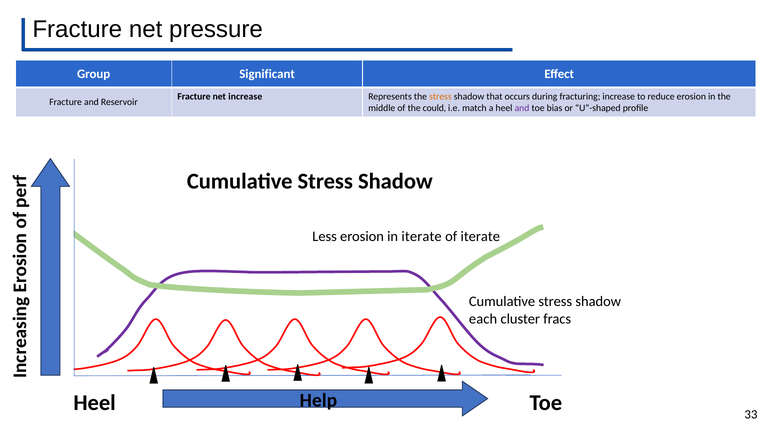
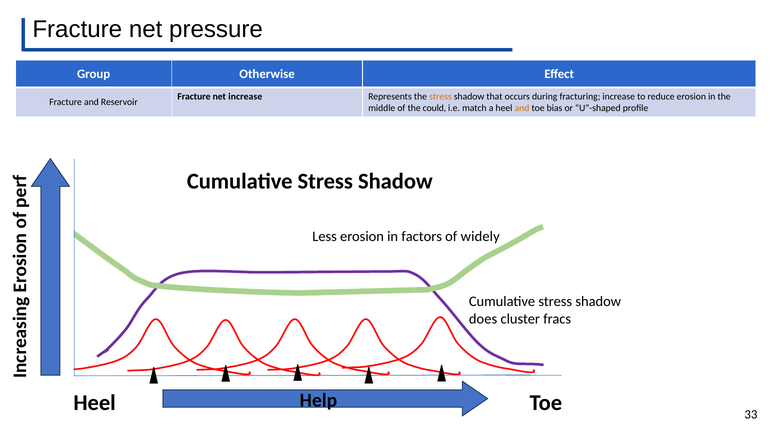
Significant: Significant -> Otherwise
and at (522, 108) colour: purple -> orange
in iterate: iterate -> factors
of iterate: iterate -> widely
each: each -> does
